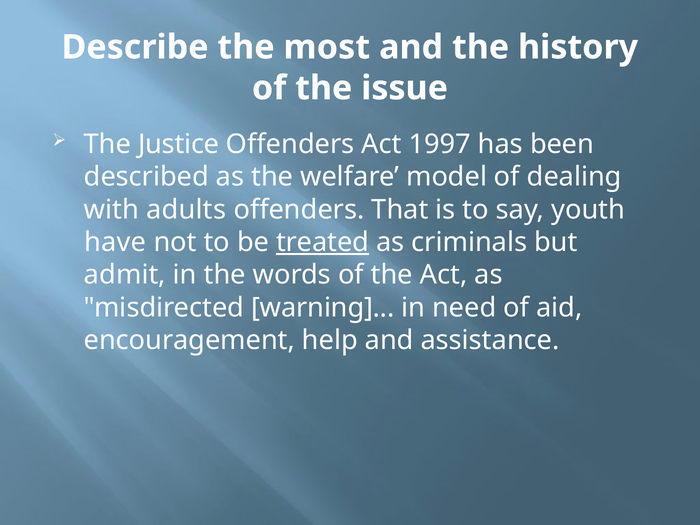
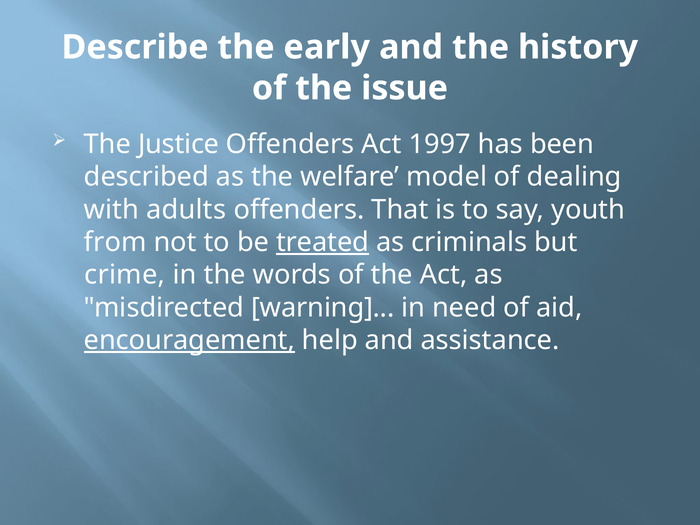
most: most -> early
have: have -> from
admit: admit -> crime
encouragement underline: none -> present
